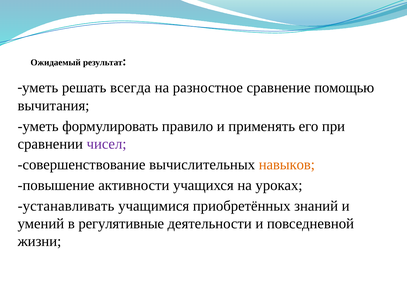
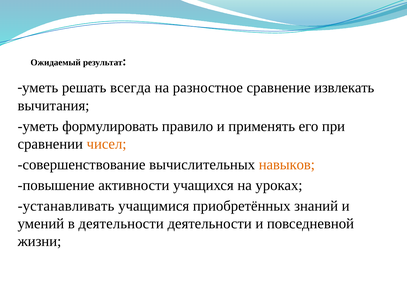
помощью: помощью -> извлекать
чисел colour: purple -> orange
в регулятивные: регулятивные -> деятельности
